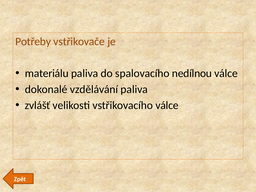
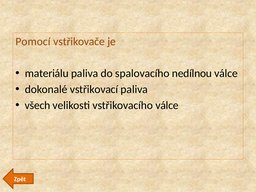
Potřeby: Potřeby -> Pomocí
vzdělávání: vzdělávání -> vstřikovací
zvlášť: zvlášť -> všech
